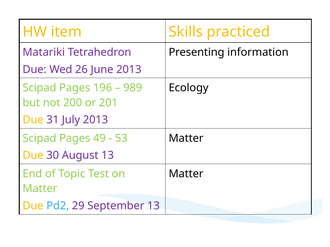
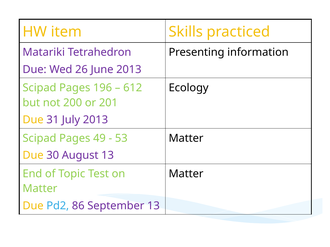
989: 989 -> 612
29: 29 -> 86
